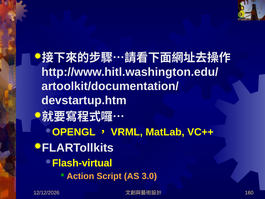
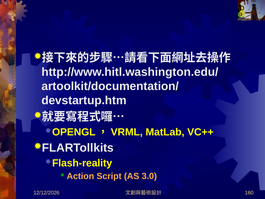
Flash-virtual: Flash-virtual -> Flash-reality
